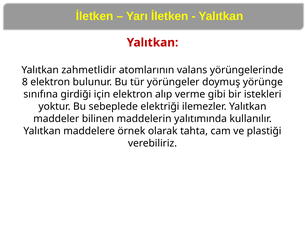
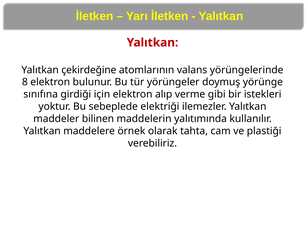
zahmetlidir: zahmetlidir -> çekirdeğine
